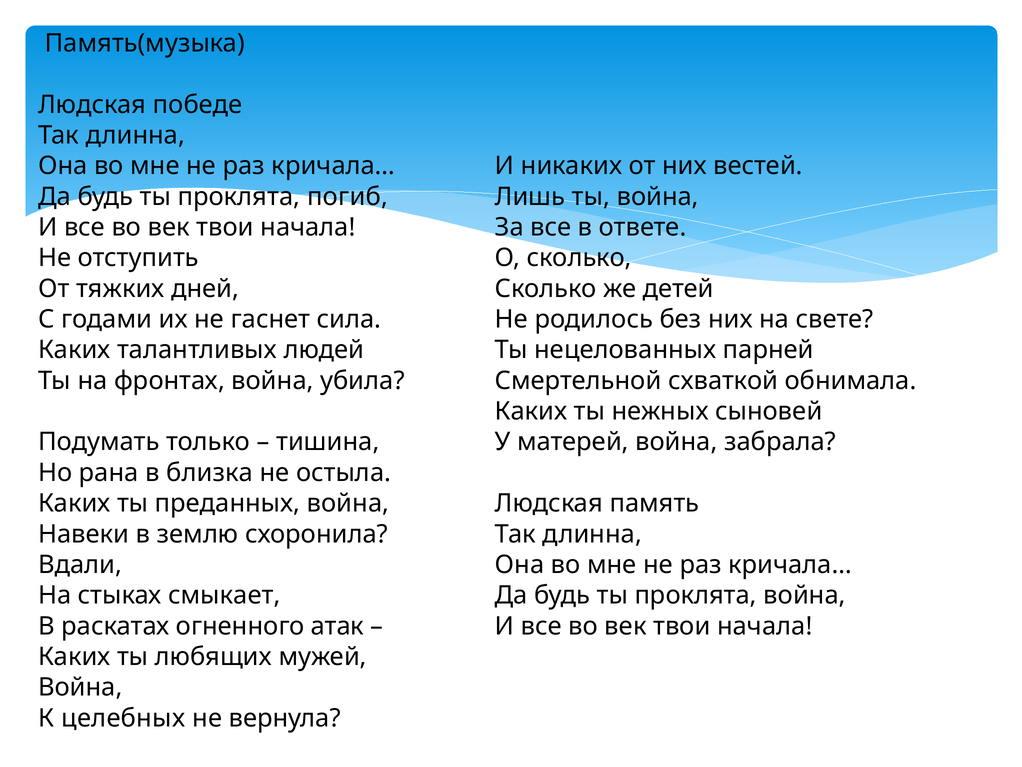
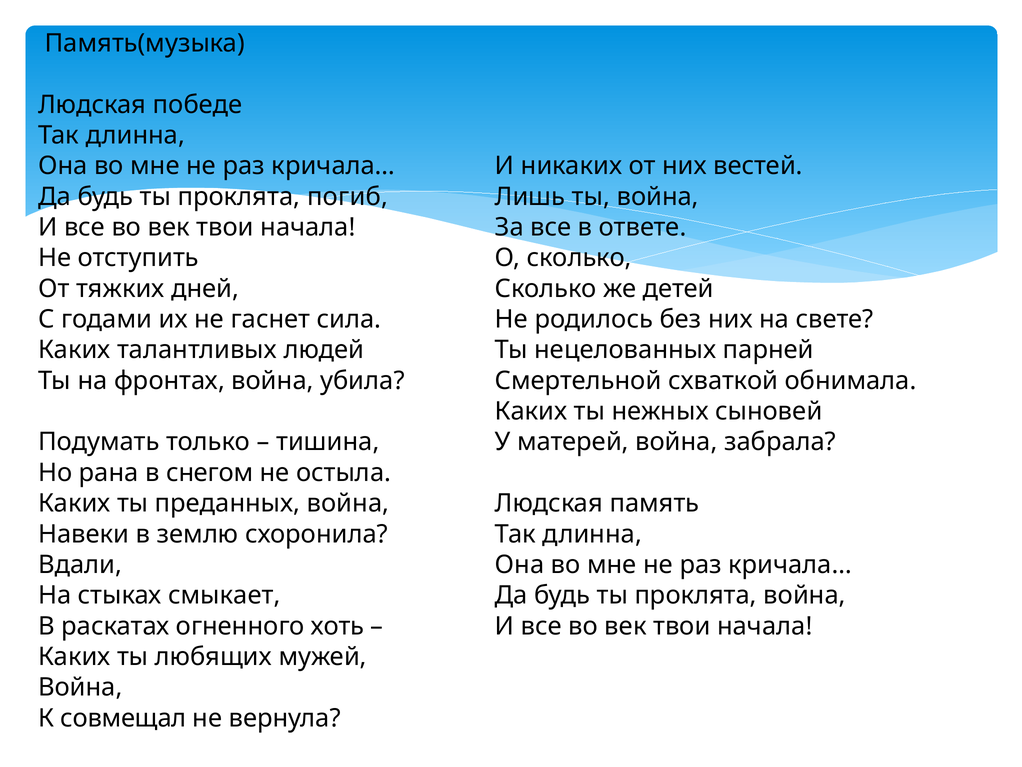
близка: близка -> снегом
атак: атак -> хоть
целебных: целебных -> совмещал
